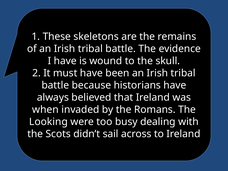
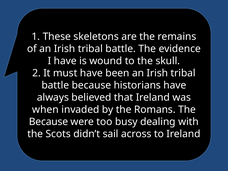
Looking at (48, 122): Looking -> Because
